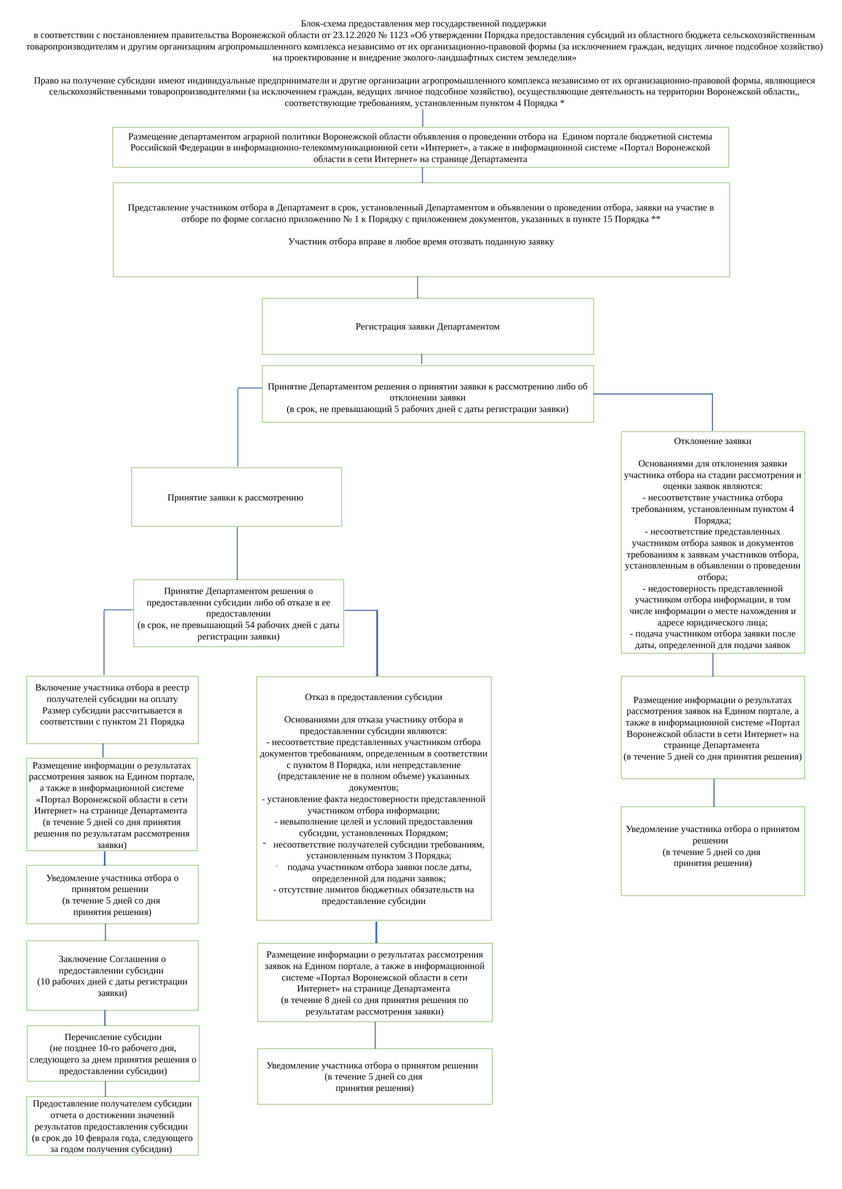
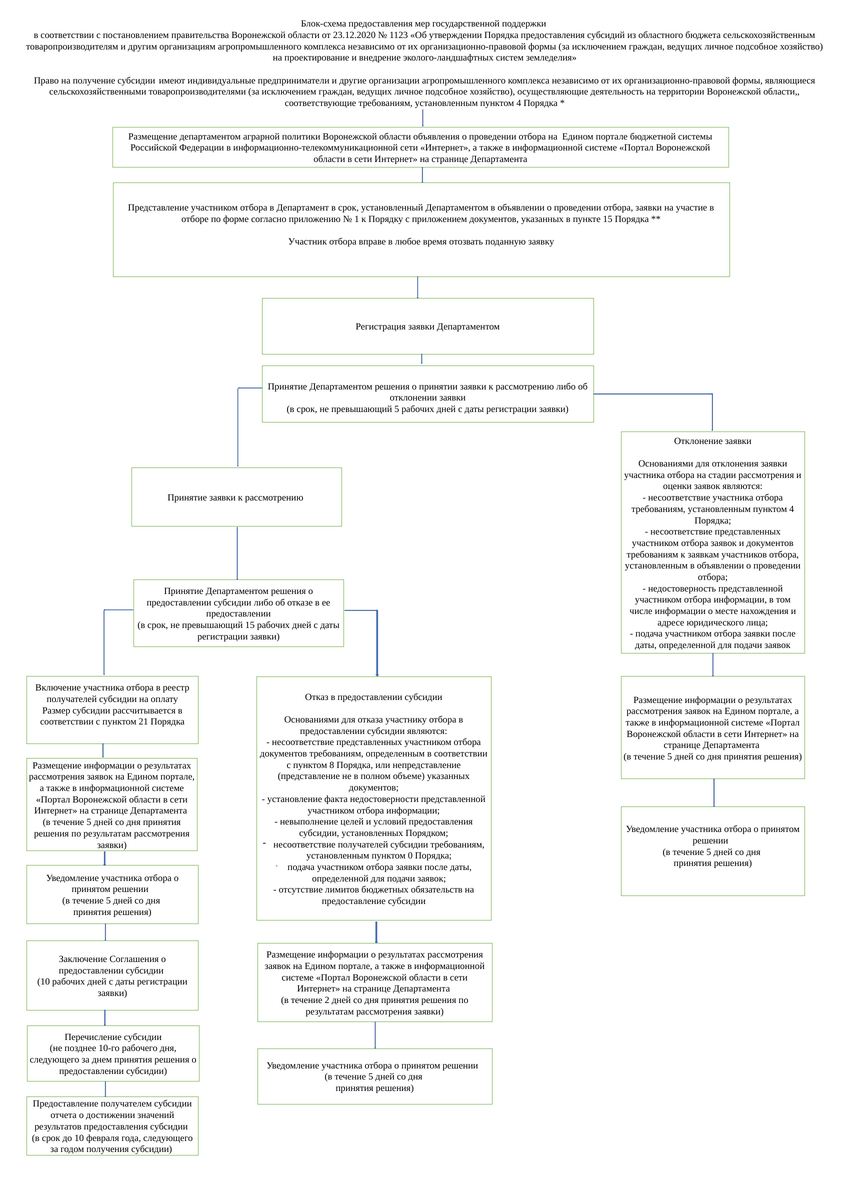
превышающий 54: 54 -> 15
3: 3 -> 0
течение 8: 8 -> 2
